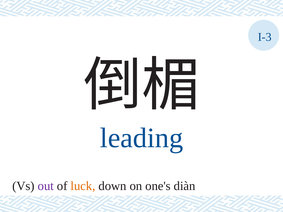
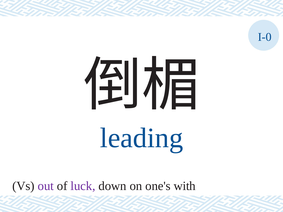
I-3: I-3 -> I-0
luck colour: orange -> purple
diàn: diàn -> with
